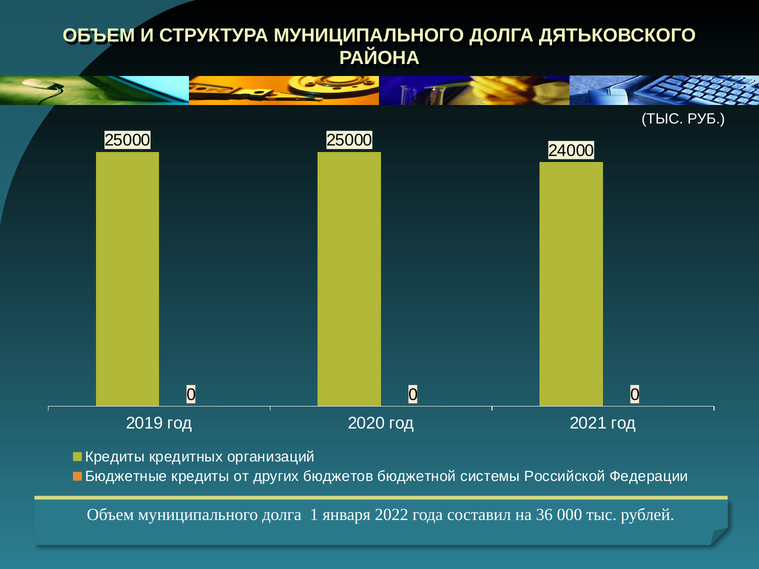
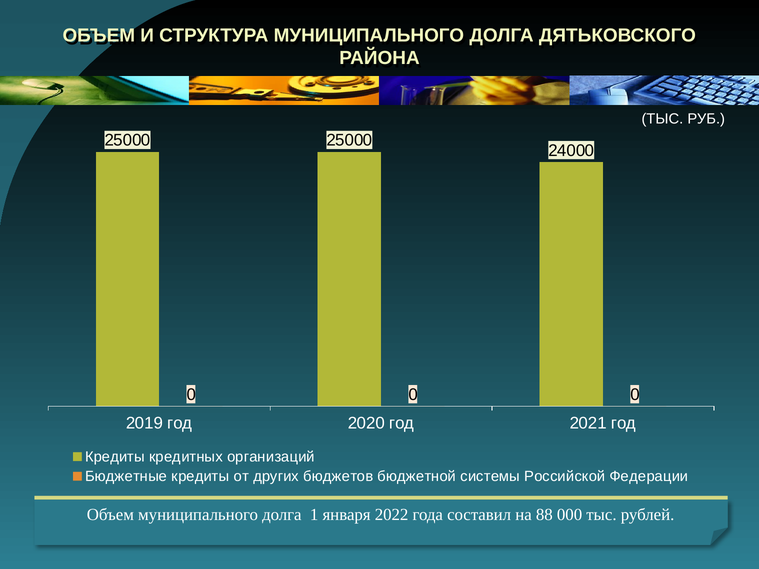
36: 36 -> 88
